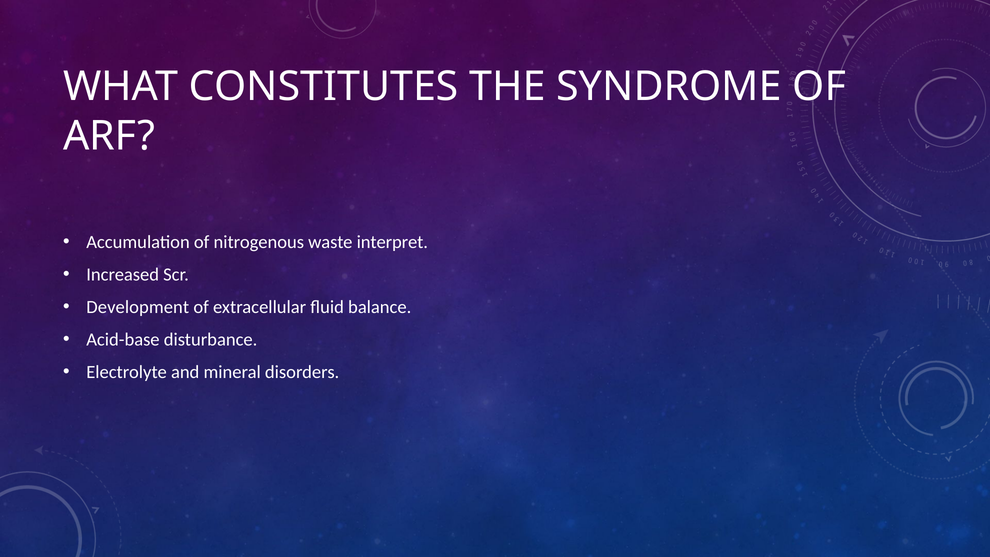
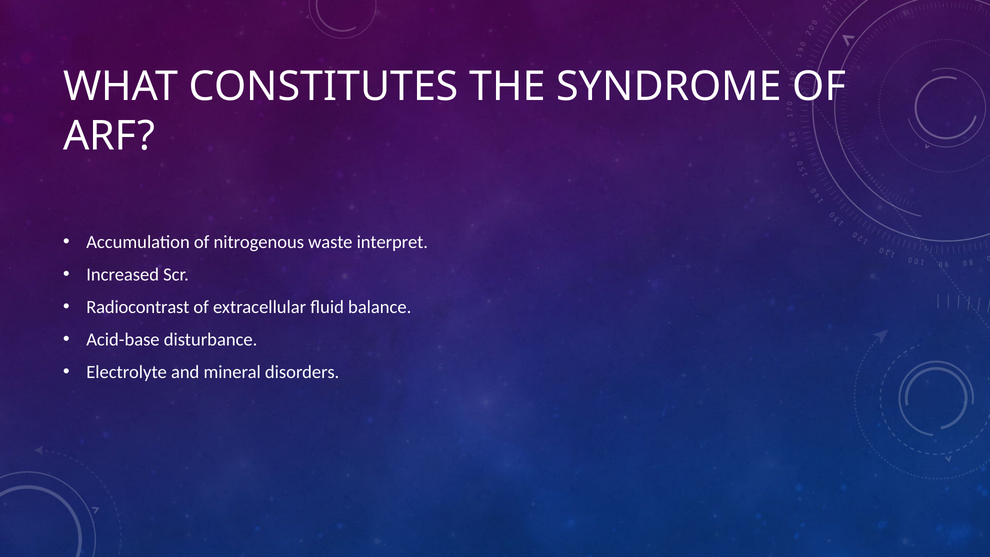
Development: Development -> Radiocontrast
